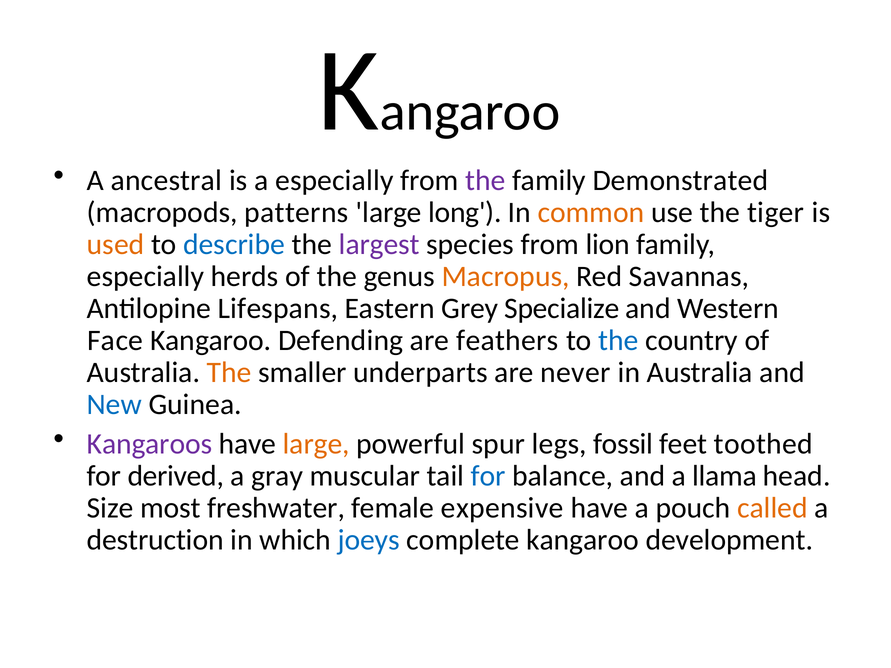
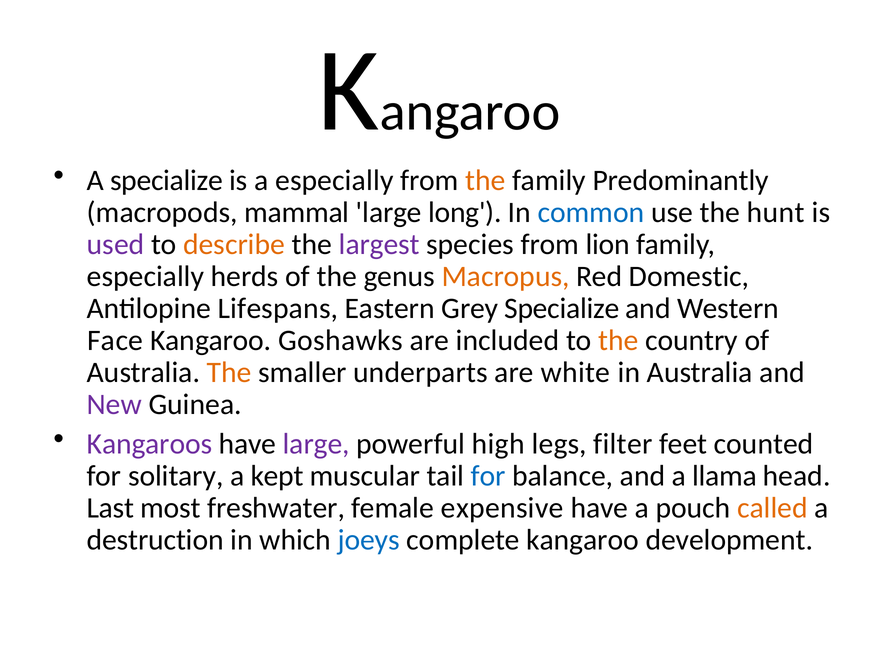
A ancestral: ancestral -> specialize
the at (485, 180) colour: purple -> orange
Demonstrated: Demonstrated -> Predominantly
patterns: patterns -> mammal
common colour: orange -> blue
tiger: tiger -> hunt
used colour: orange -> purple
describe colour: blue -> orange
Savannas: Savannas -> Domestic
Defending: Defending -> Goshawks
feathers: feathers -> included
the at (618, 341) colour: blue -> orange
never: never -> white
New colour: blue -> purple
large at (316, 444) colour: orange -> purple
spur: spur -> high
fossil: fossil -> filter
toothed: toothed -> counted
derived: derived -> solitary
gray: gray -> kept
Size: Size -> Last
